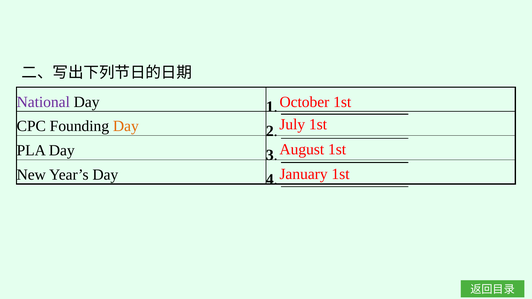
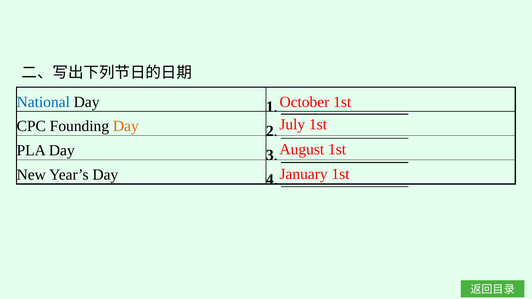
National colour: purple -> blue
